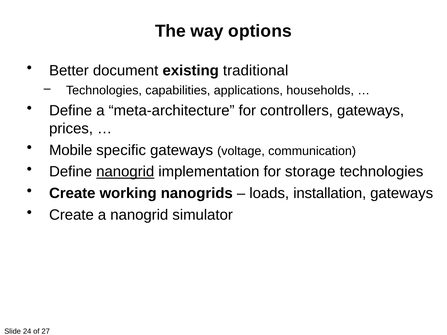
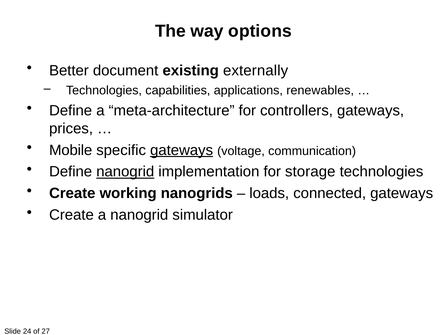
traditional: traditional -> externally
households: households -> renewables
gateways at (182, 150) underline: none -> present
installation: installation -> connected
